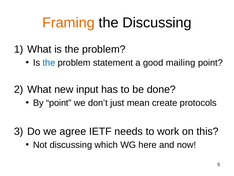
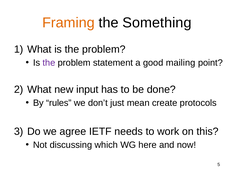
the Discussing: Discussing -> Something
the at (49, 63) colour: blue -> purple
By point: point -> rules
